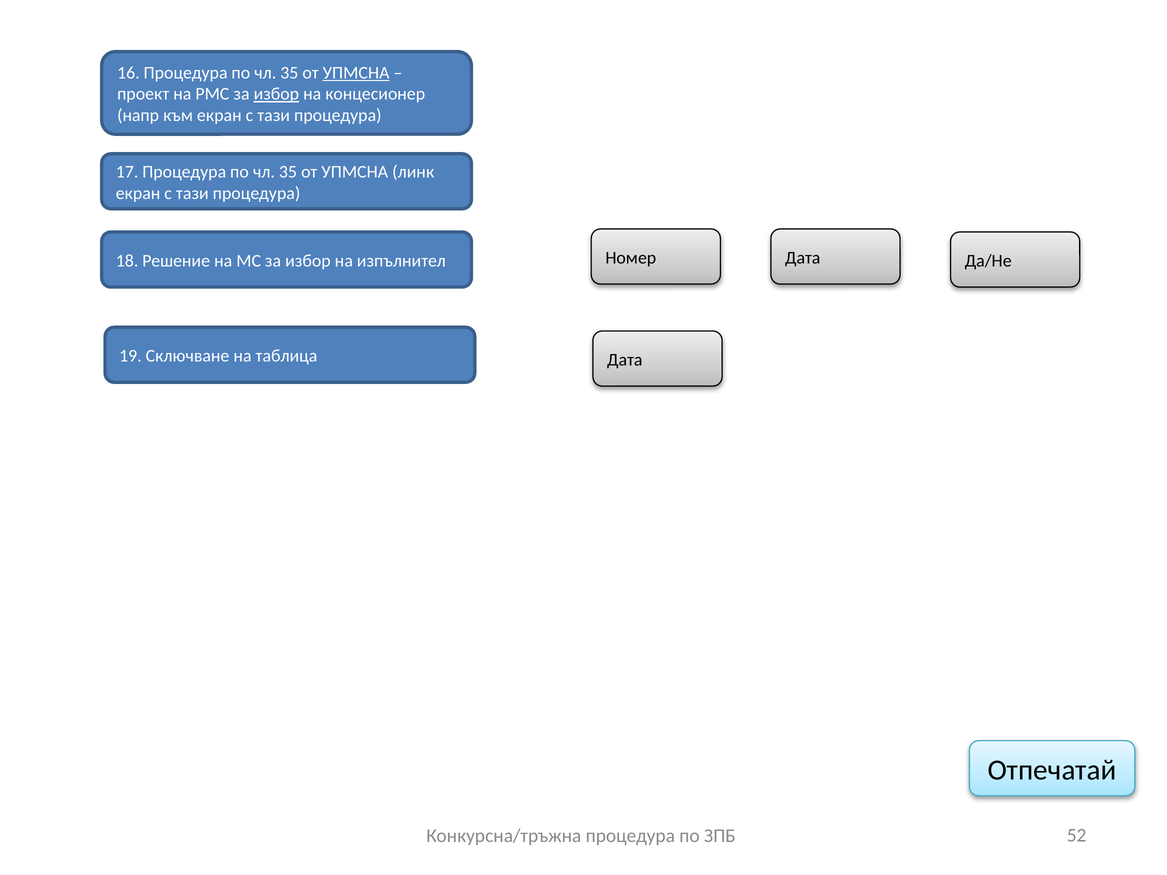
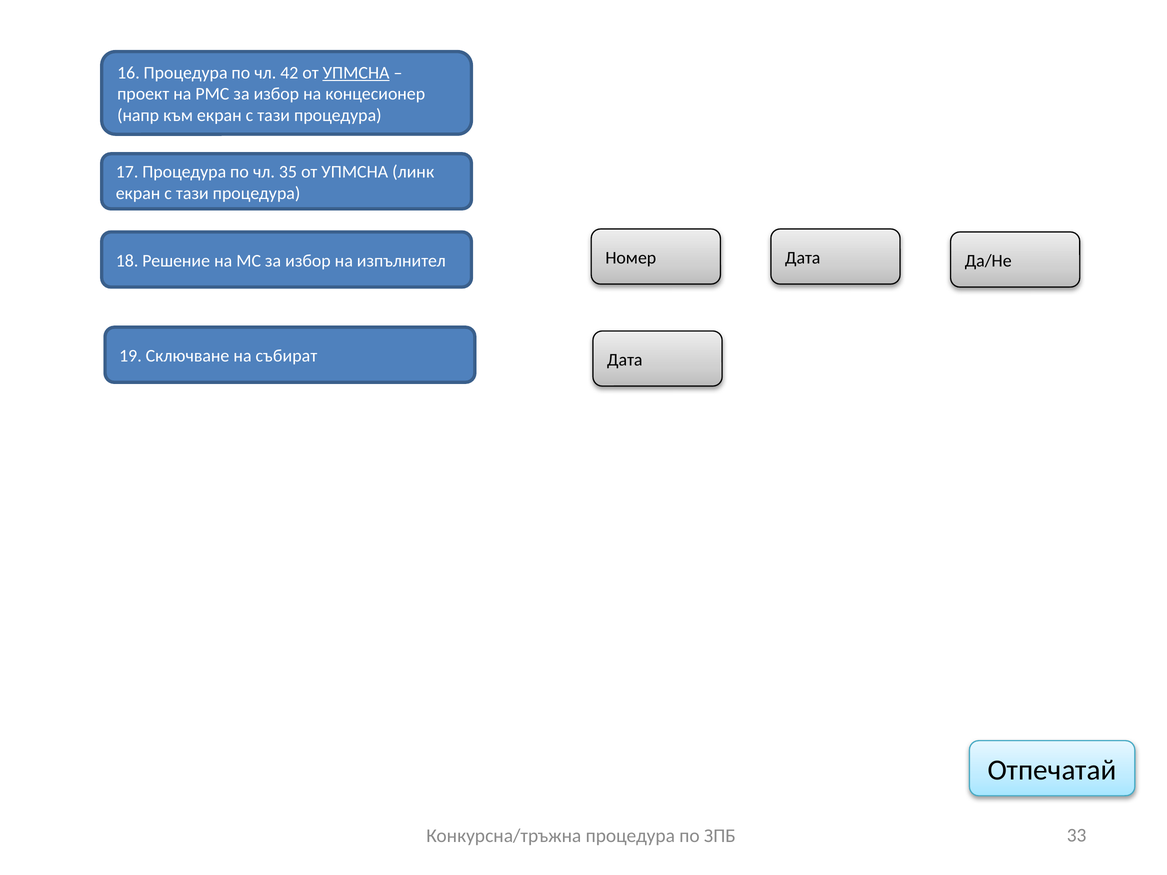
35 at (289, 73): 35 -> 42
избор at (276, 94) underline: present -> none
таблица: таблица -> събират
52: 52 -> 33
